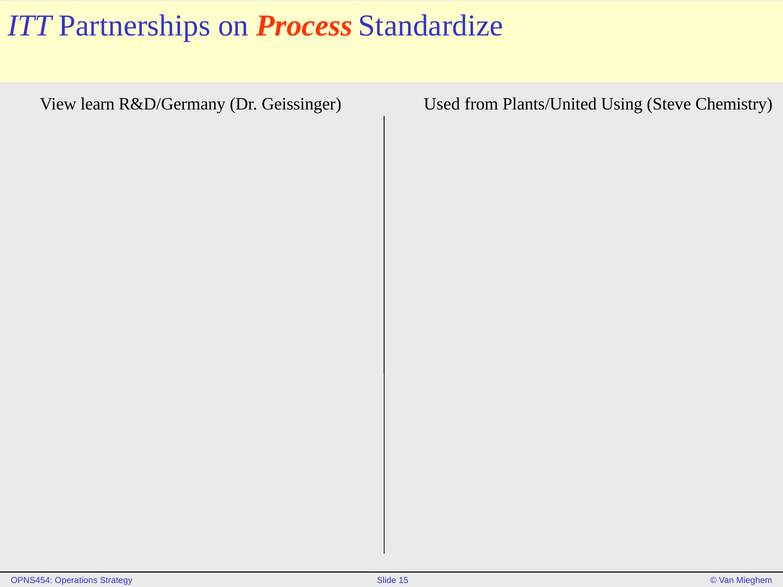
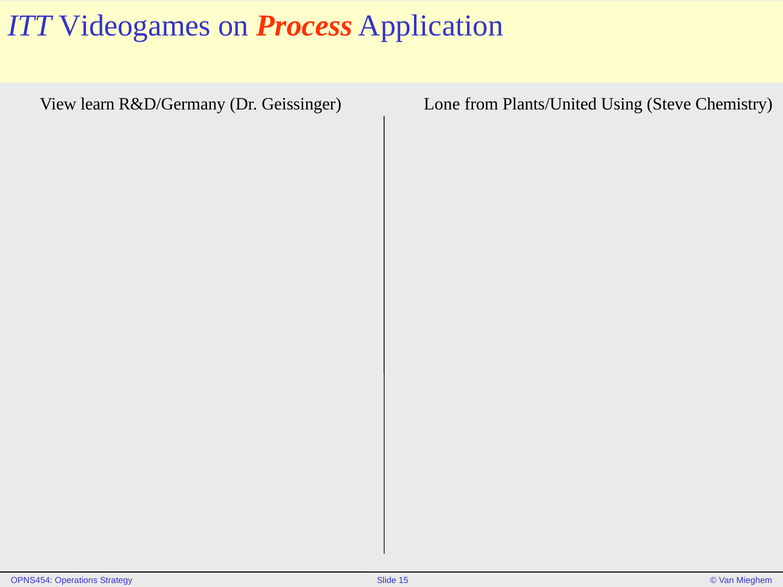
Partnerships: Partnerships -> Videogames
Standardize: Standardize -> Application
Used: Used -> Lone
